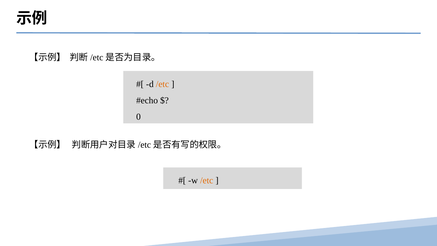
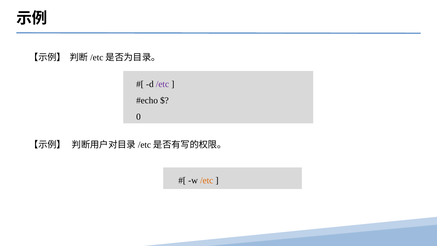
/etc at (162, 84) colour: orange -> purple
